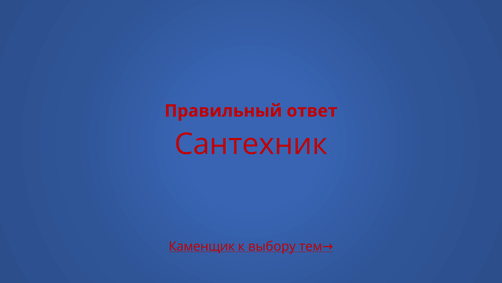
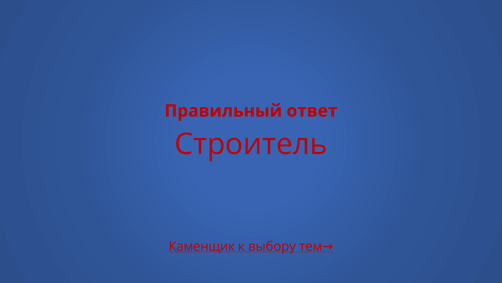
Сантехник: Сантехник -> Строитель
